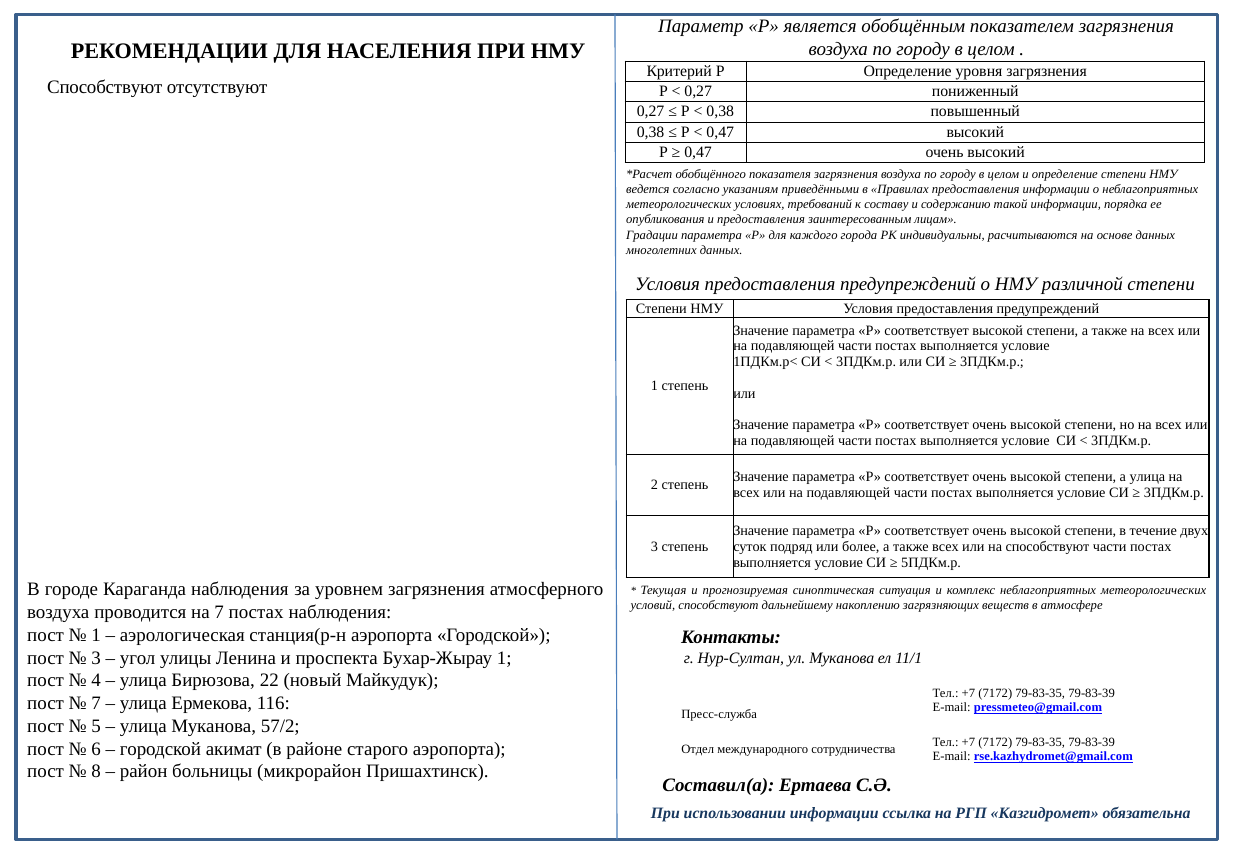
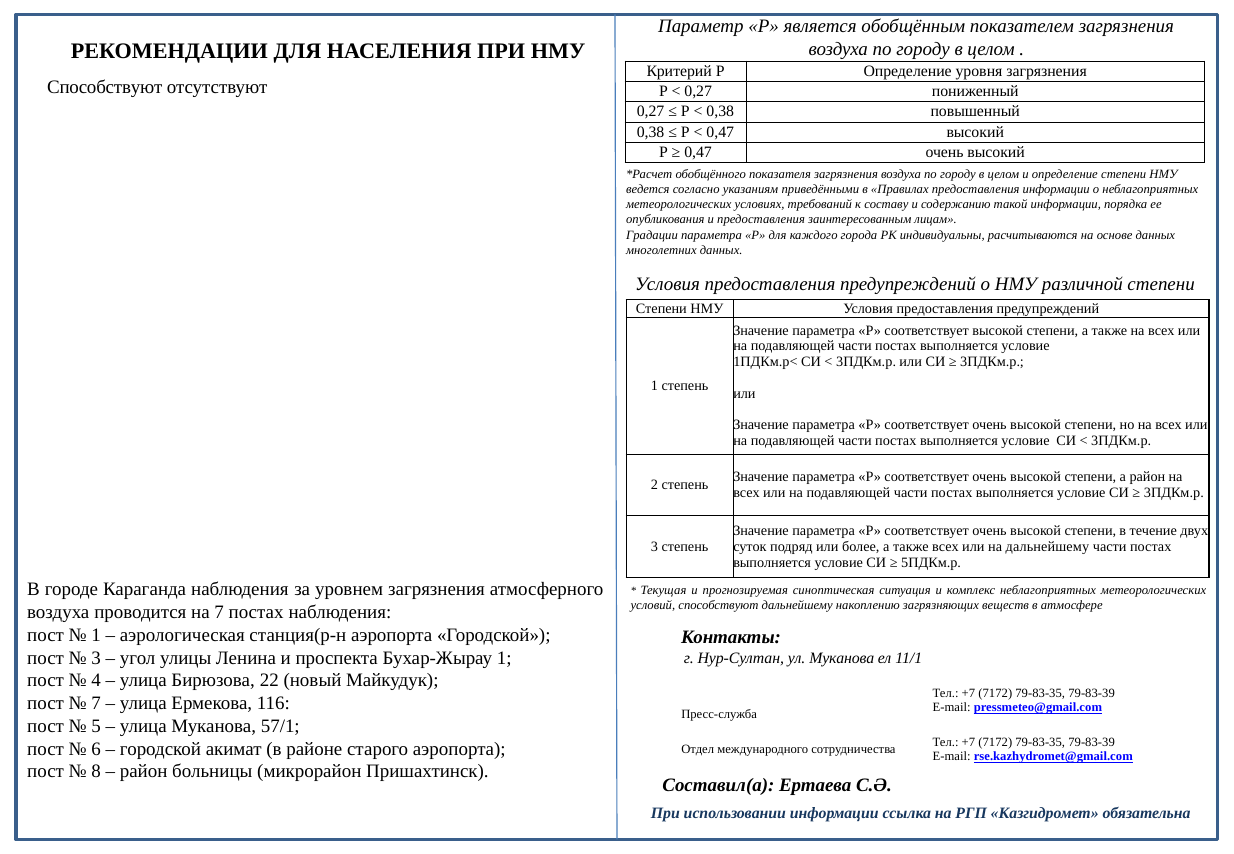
а улица: улица -> район
на способствуют: способствуют -> дальнейшему
57/2: 57/2 -> 57/1
